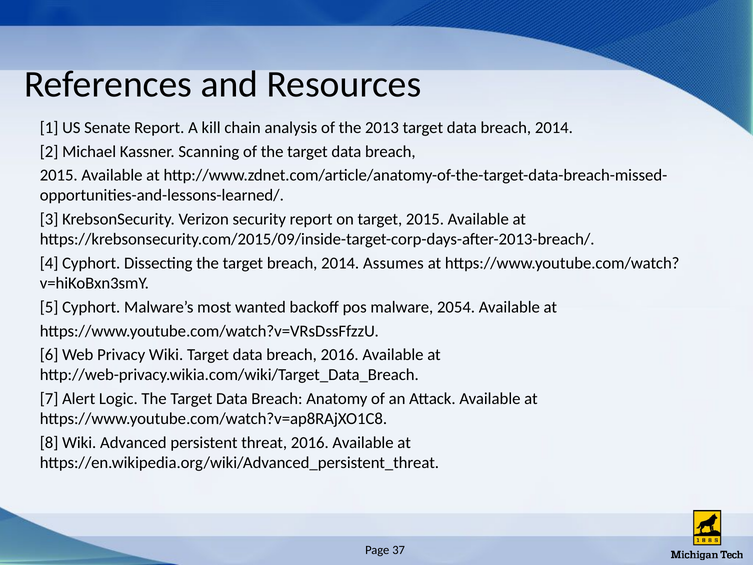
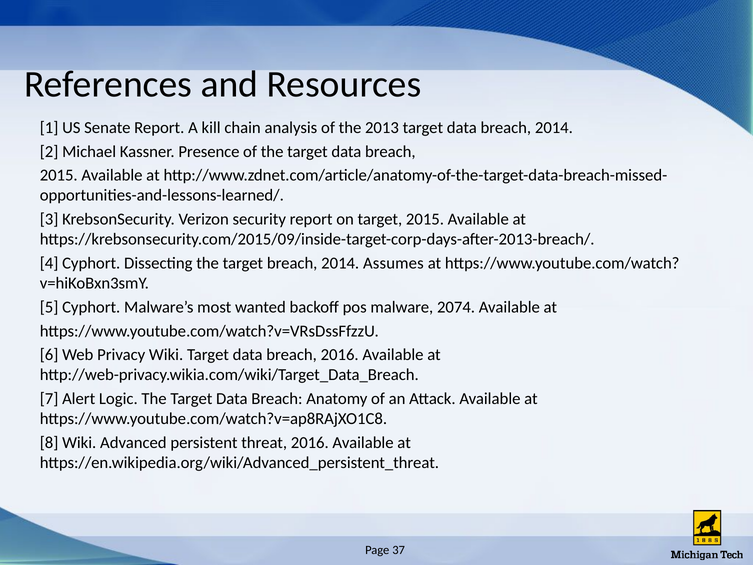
Scanning: Scanning -> Presence
2054: 2054 -> 2074
